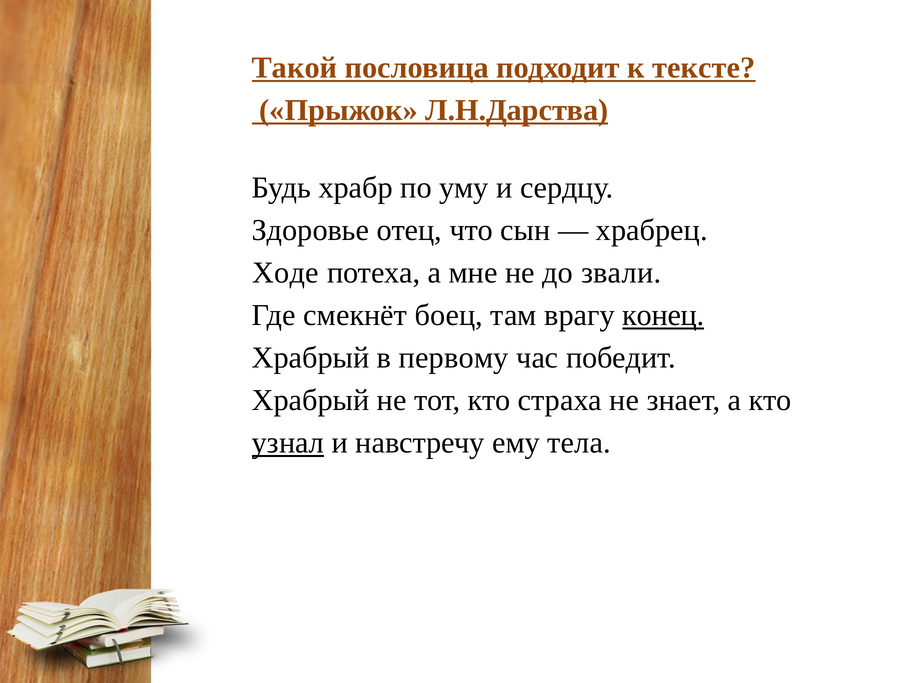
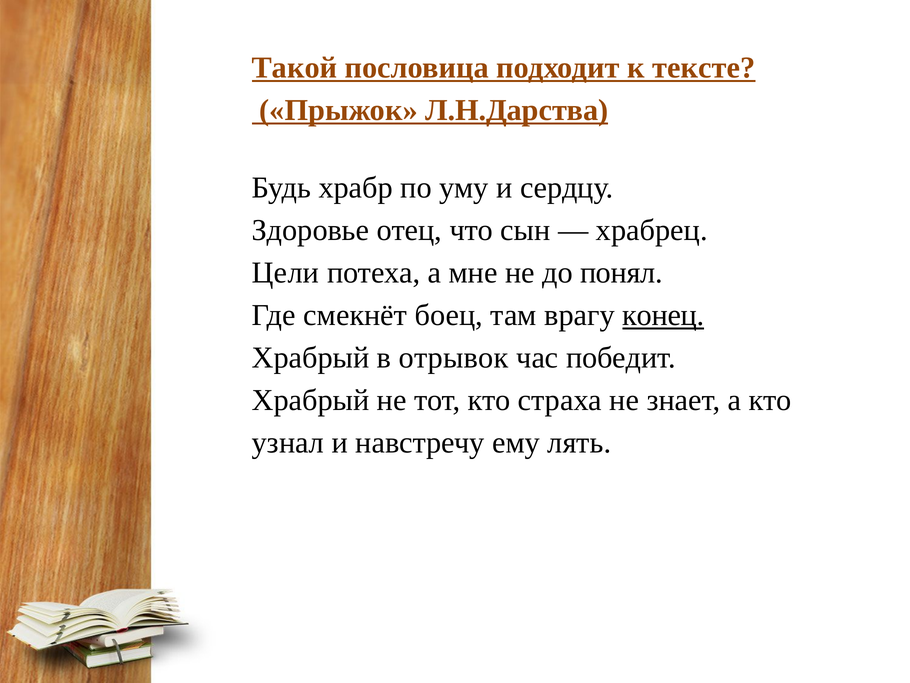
Ходе: Ходе -> Цели
звали: звали -> понял
первому: первому -> отрывок
узнал underline: present -> none
тела: тела -> лять
